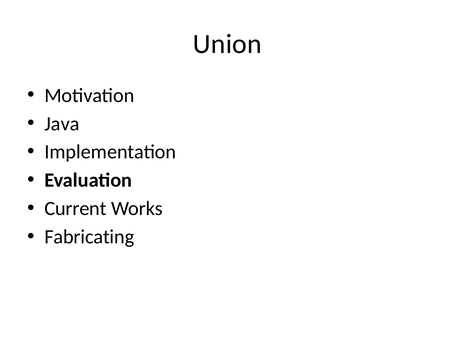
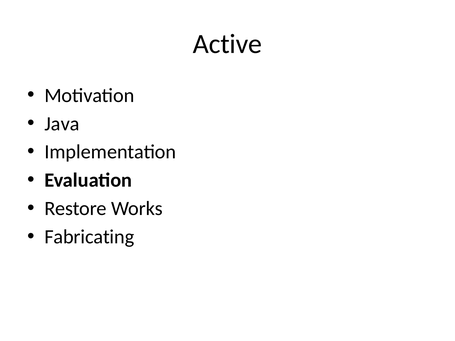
Union: Union -> Active
Current: Current -> Restore
